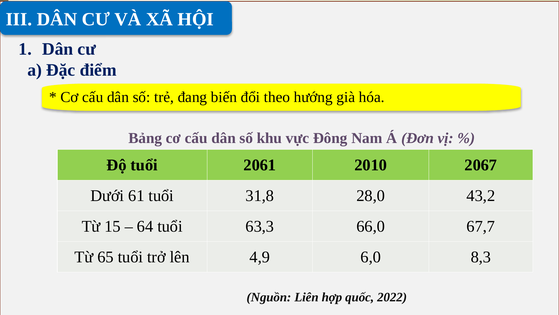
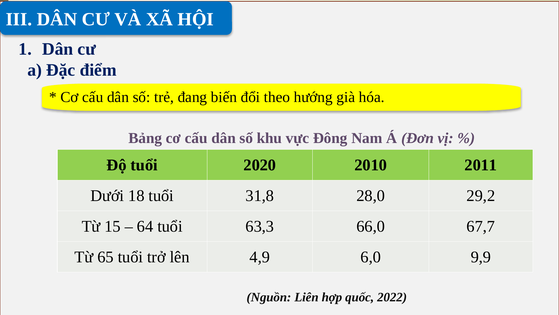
2061: 2061 -> 2020
2067: 2067 -> 2011
61: 61 -> 18
43,2: 43,2 -> 29,2
8,3: 8,3 -> 9,9
